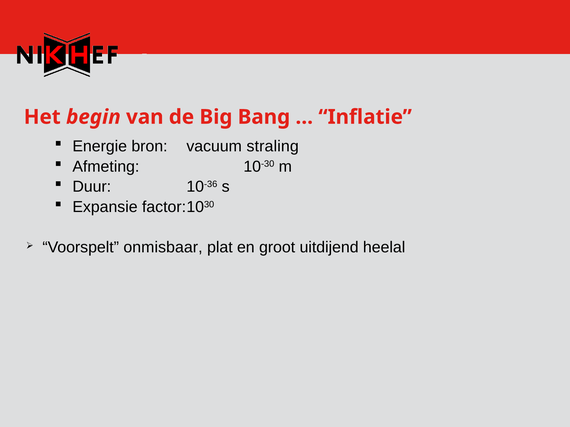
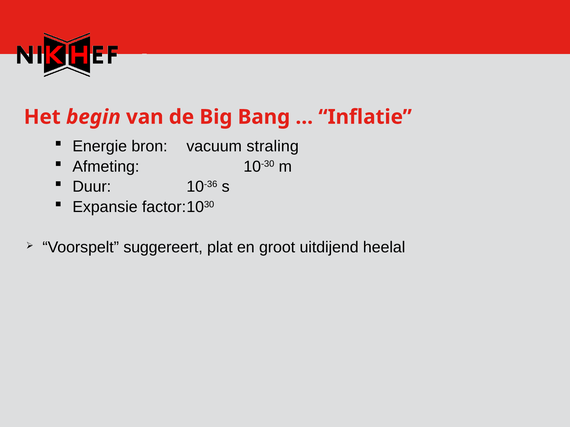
onmisbaar: onmisbaar -> suggereert
